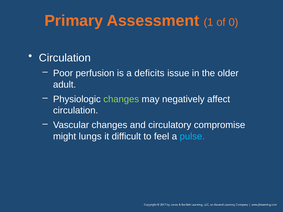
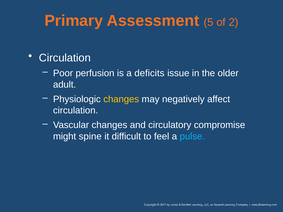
1: 1 -> 5
0: 0 -> 2
changes at (121, 99) colour: light green -> yellow
lungs: lungs -> spine
